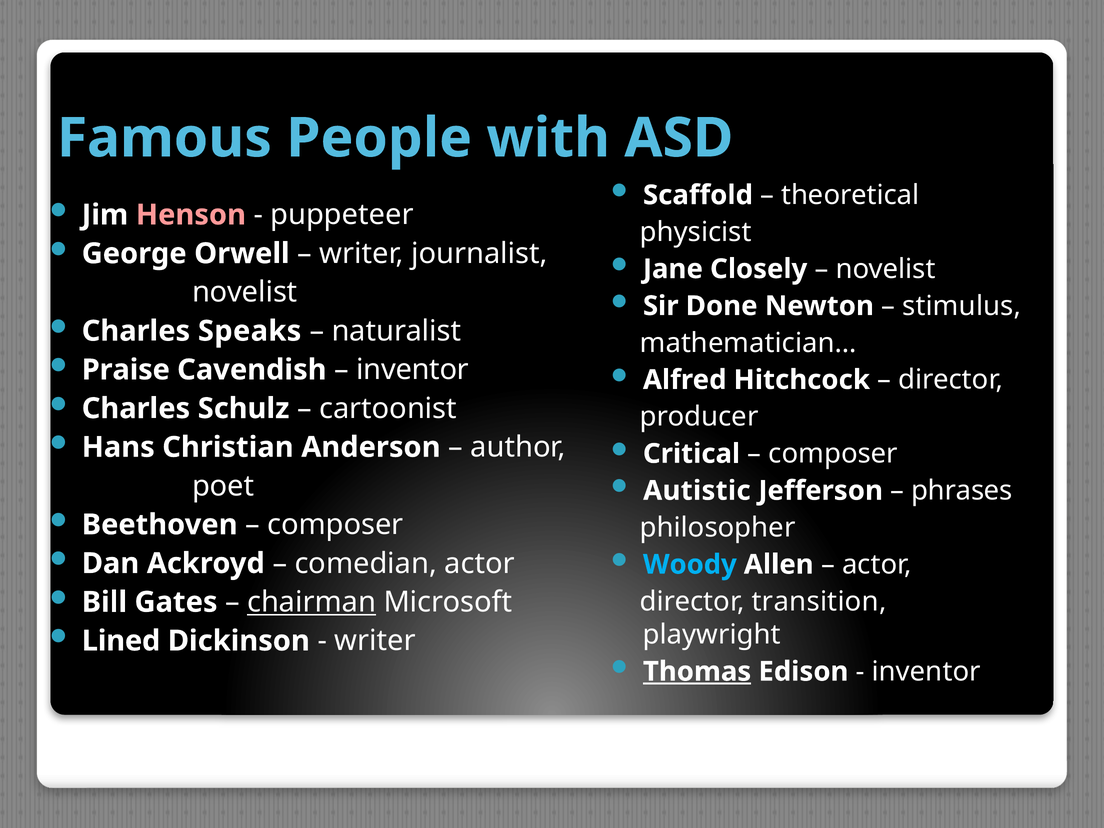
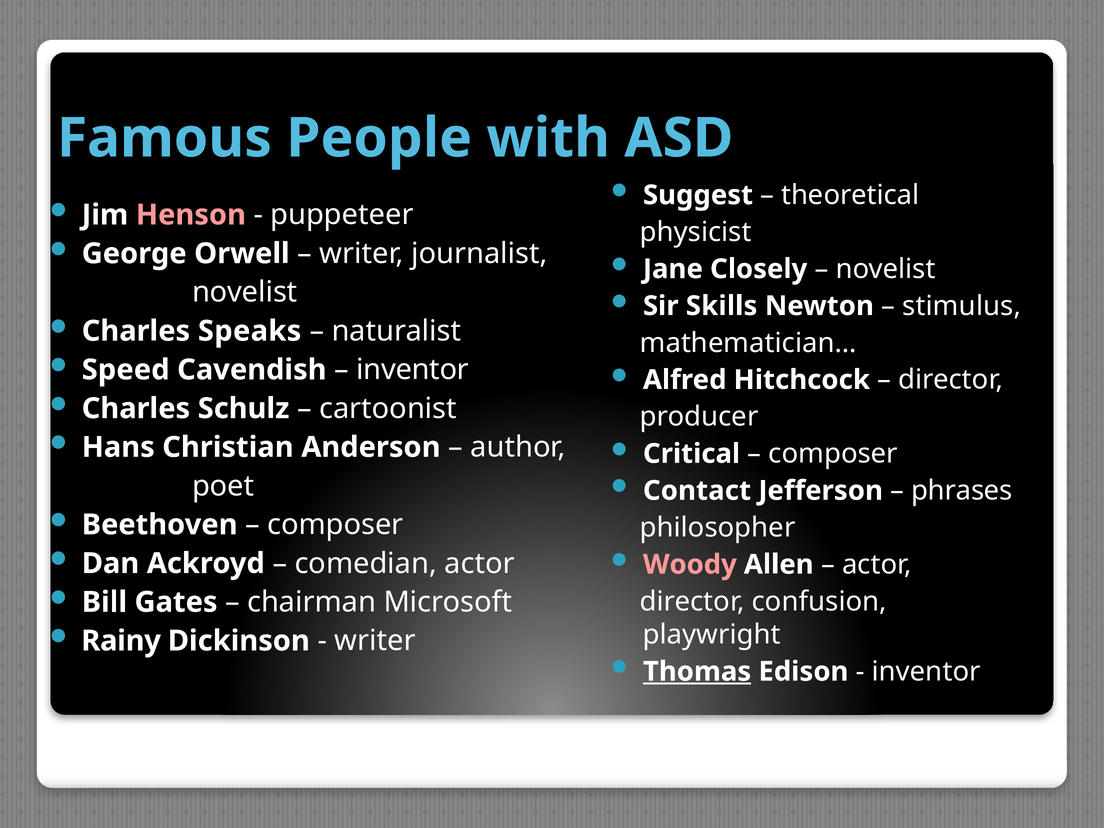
Scaffold: Scaffold -> Suggest
Done: Done -> Skills
Praise: Praise -> Speed
Autistic: Autistic -> Contact
Woody colour: light blue -> pink
chairman underline: present -> none
transition: transition -> confusion
Lined: Lined -> Rainy
